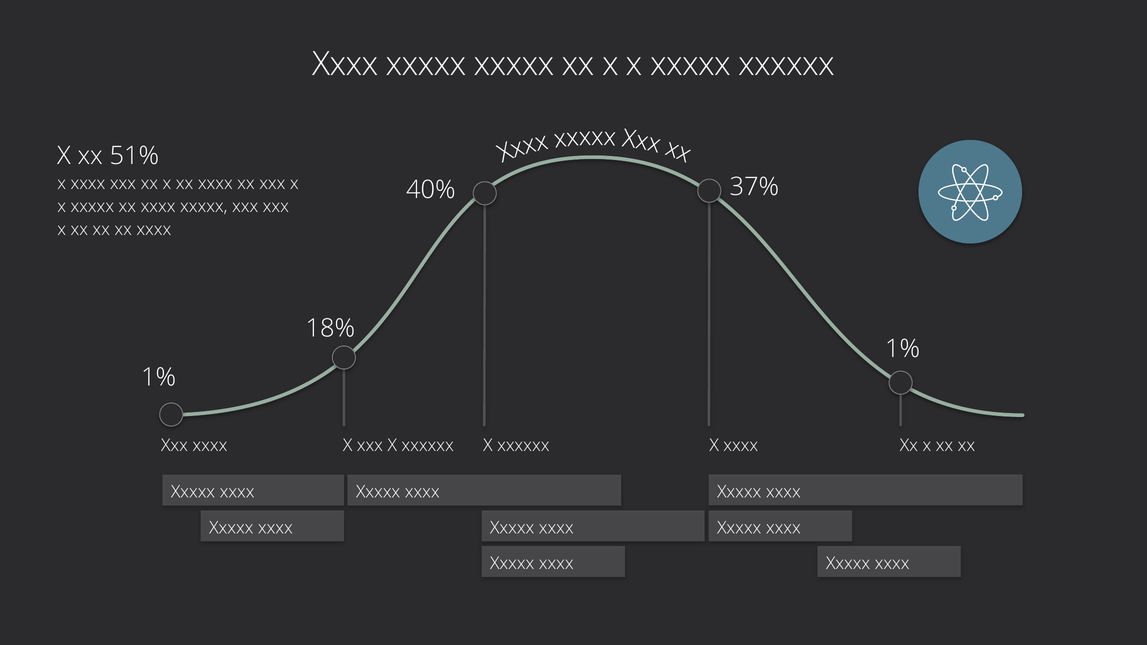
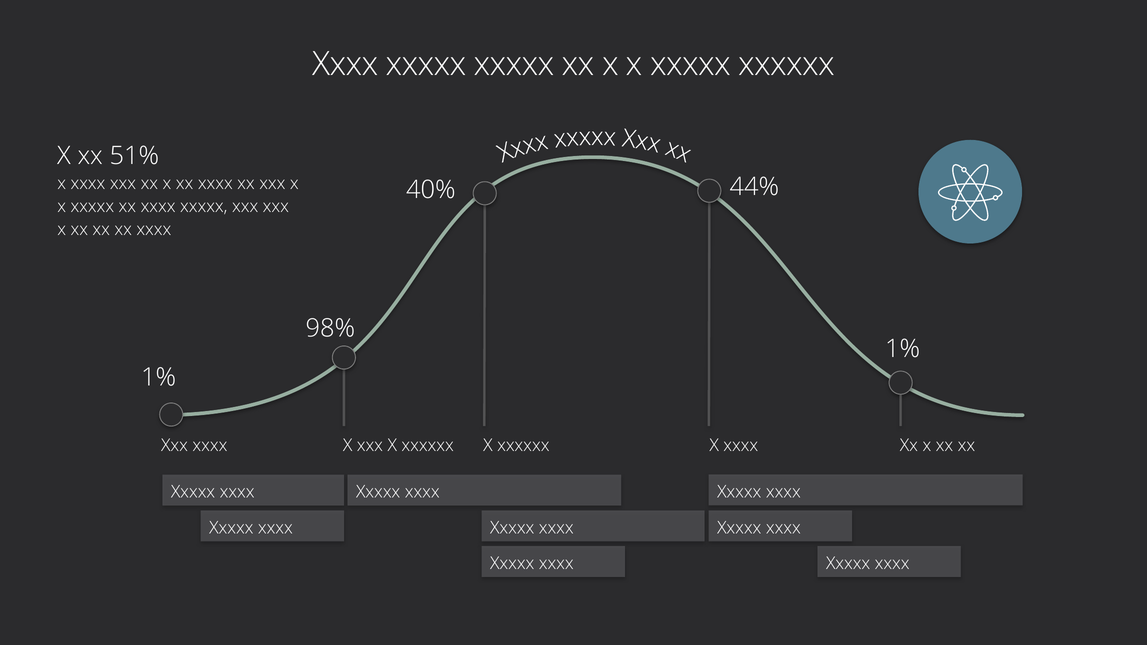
37%: 37% -> 44%
18%: 18% -> 98%
